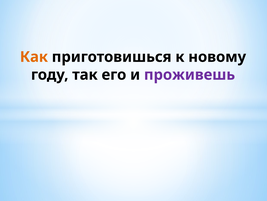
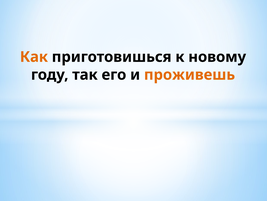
проживешь colour: purple -> orange
